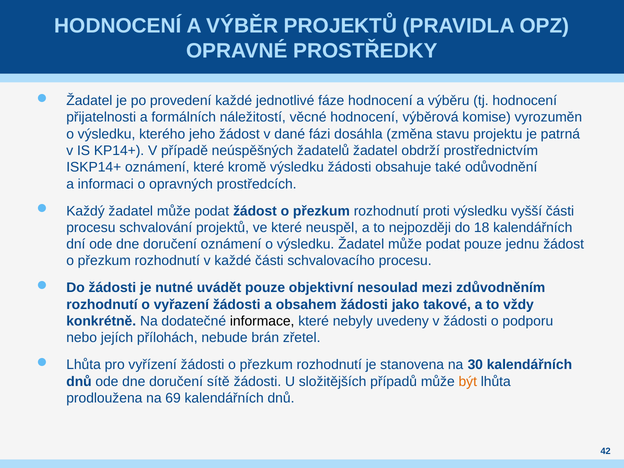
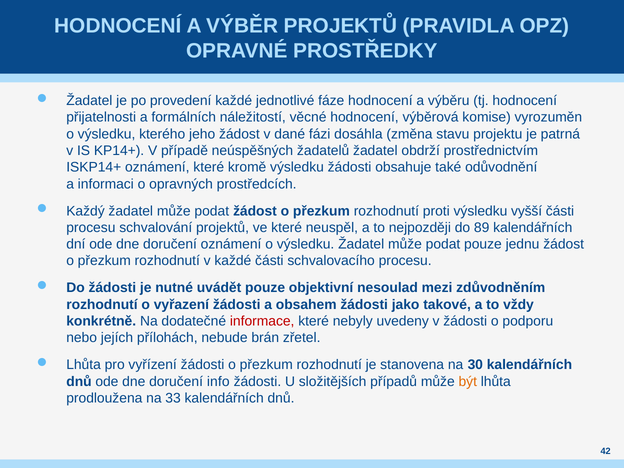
18: 18 -> 89
informace colour: black -> red
sítě: sítě -> info
69: 69 -> 33
